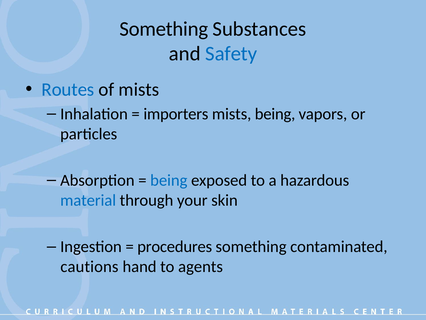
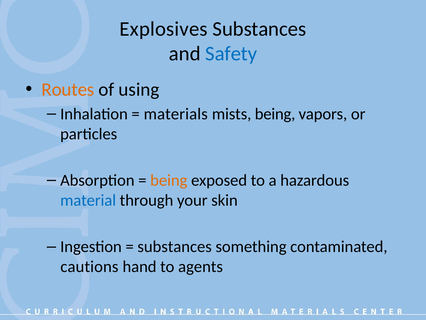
Something at (164, 29): Something -> Explosives
Routes colour: blue -> orange
of mists: mists -> using
importers: importers -> materials
being at (169, 180) colour: blue -> orange
procedures at (175, 246): procedures -> substances
